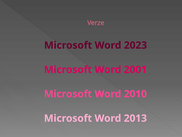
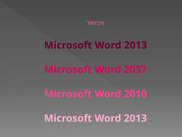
2023 at (135, 45): 2023 -> 2013
2001: 2001 -> 2037
